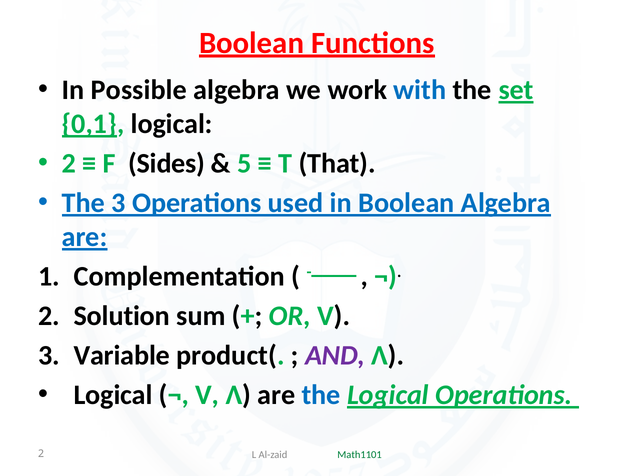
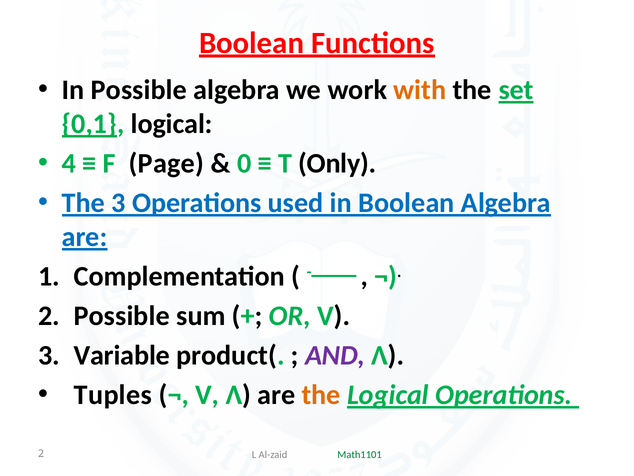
with colour: blue -> orange
2 at (69, 163): 2 -> 4
Sides: Sides -> Page
5: 5 -> 0
That: That -> Only
2 Solution: Solution -> Possible
Logical at (113, 395): Logical -> Tuples
the at (321, 395) colour: blue -> orange
